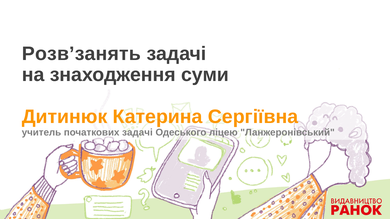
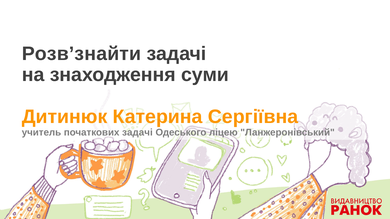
Розв’занять: Розв’занять -> Розв’знайти
